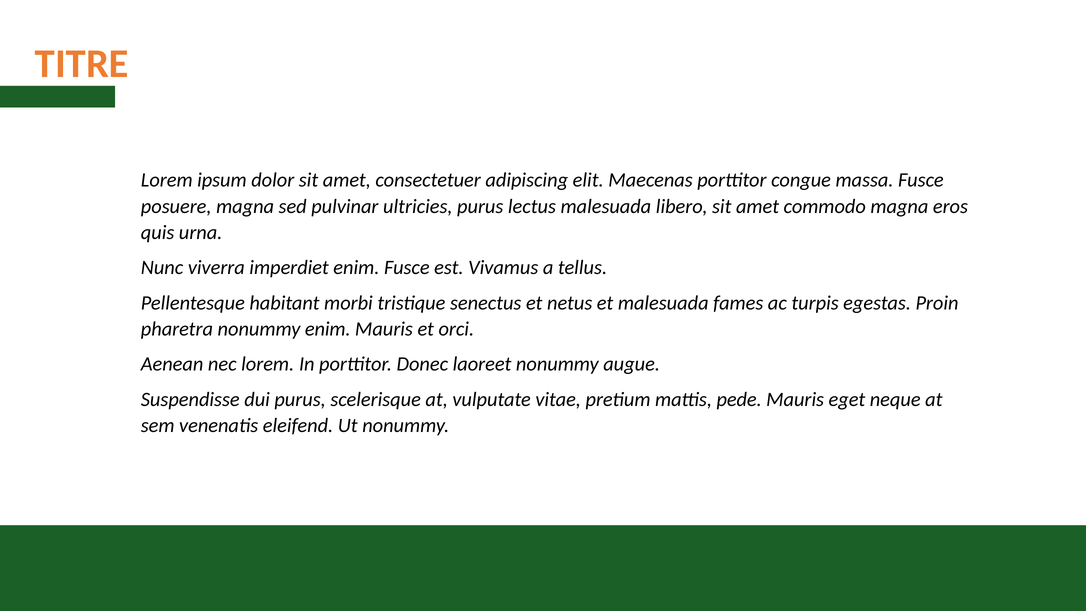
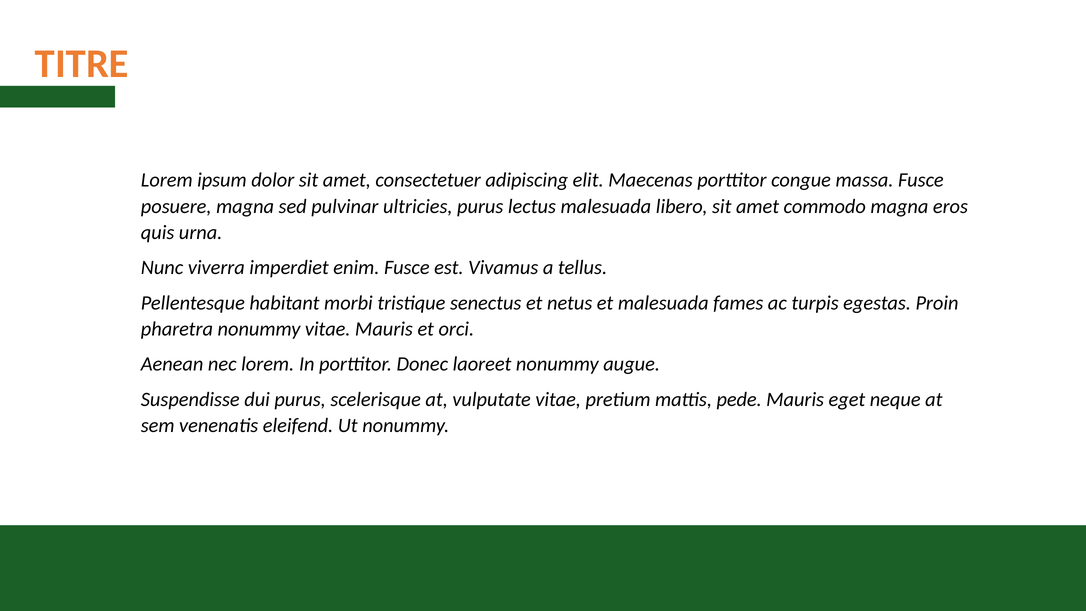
nonummy enim: enim -> vitae
